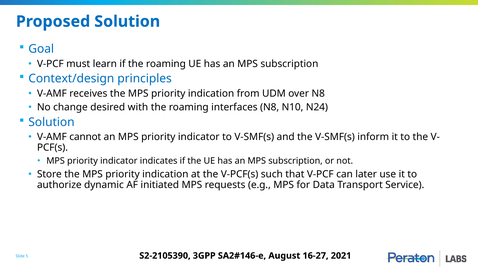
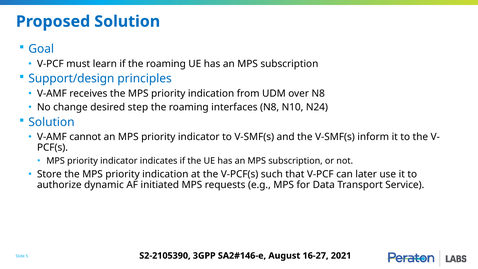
Context/design: Context/design -> Support/design
with: with -> step
